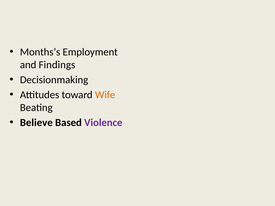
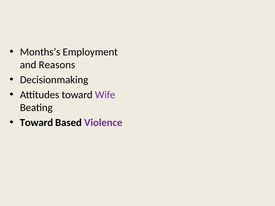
Findings: Findings -> Reasons
Wife colour: orange -> purple
Believe at (36, 123): Believe -> Toward
